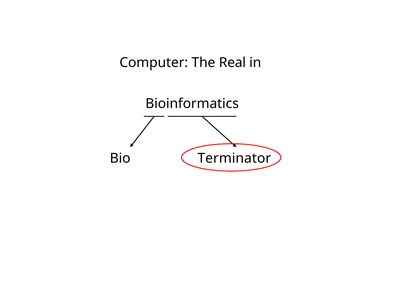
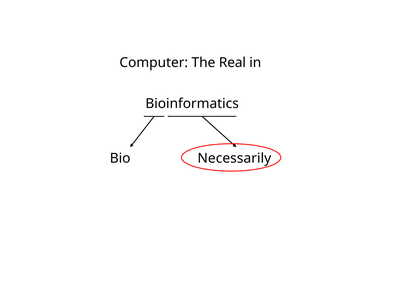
Terminator: Terminator -> Necessarily
